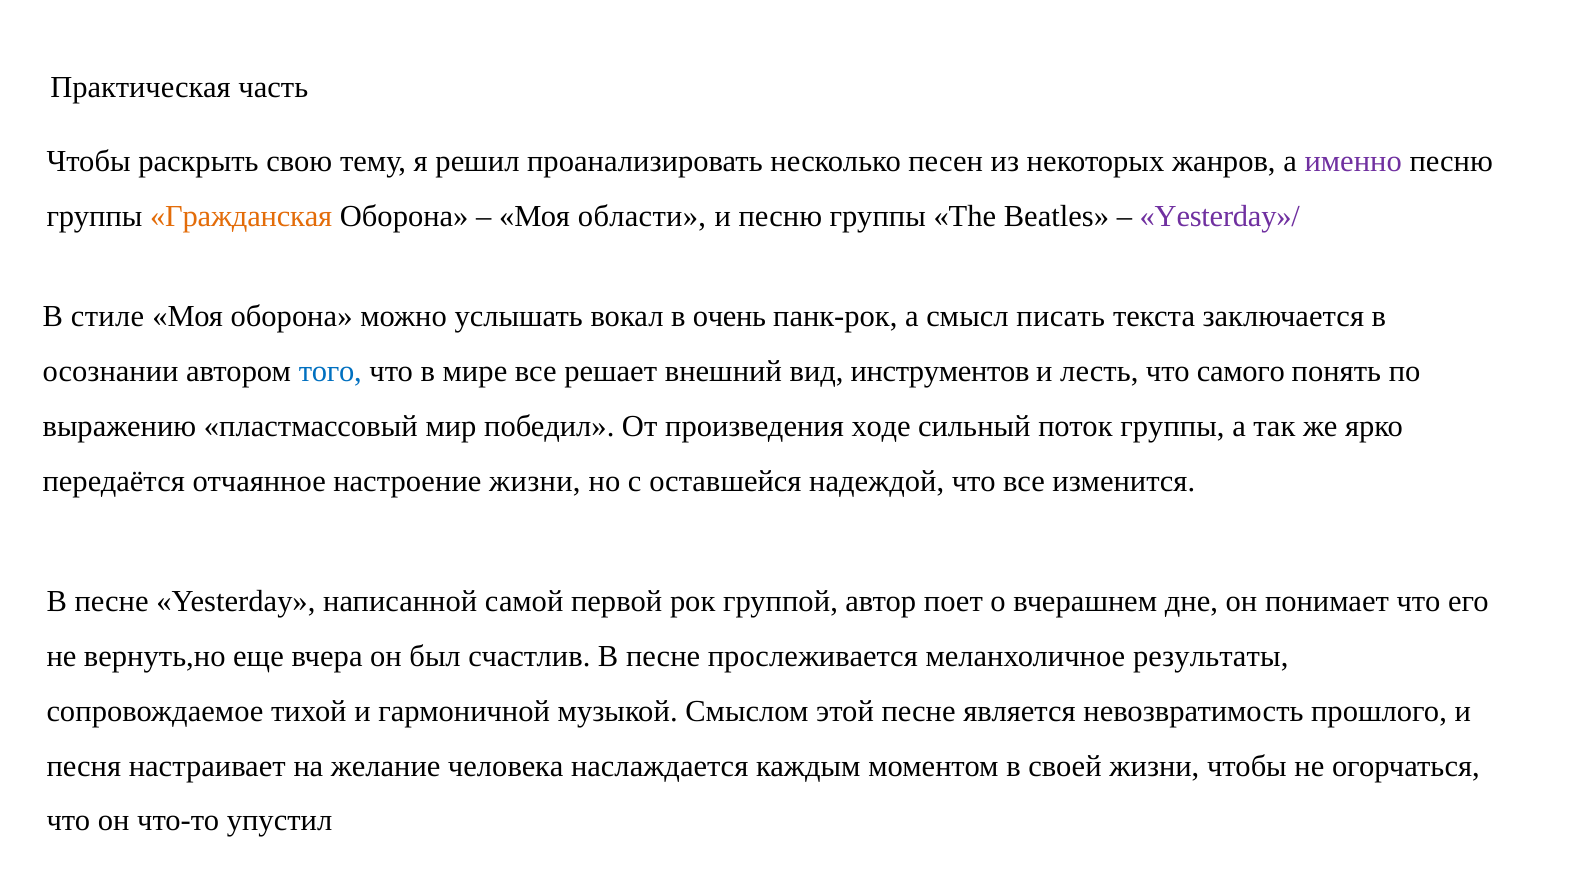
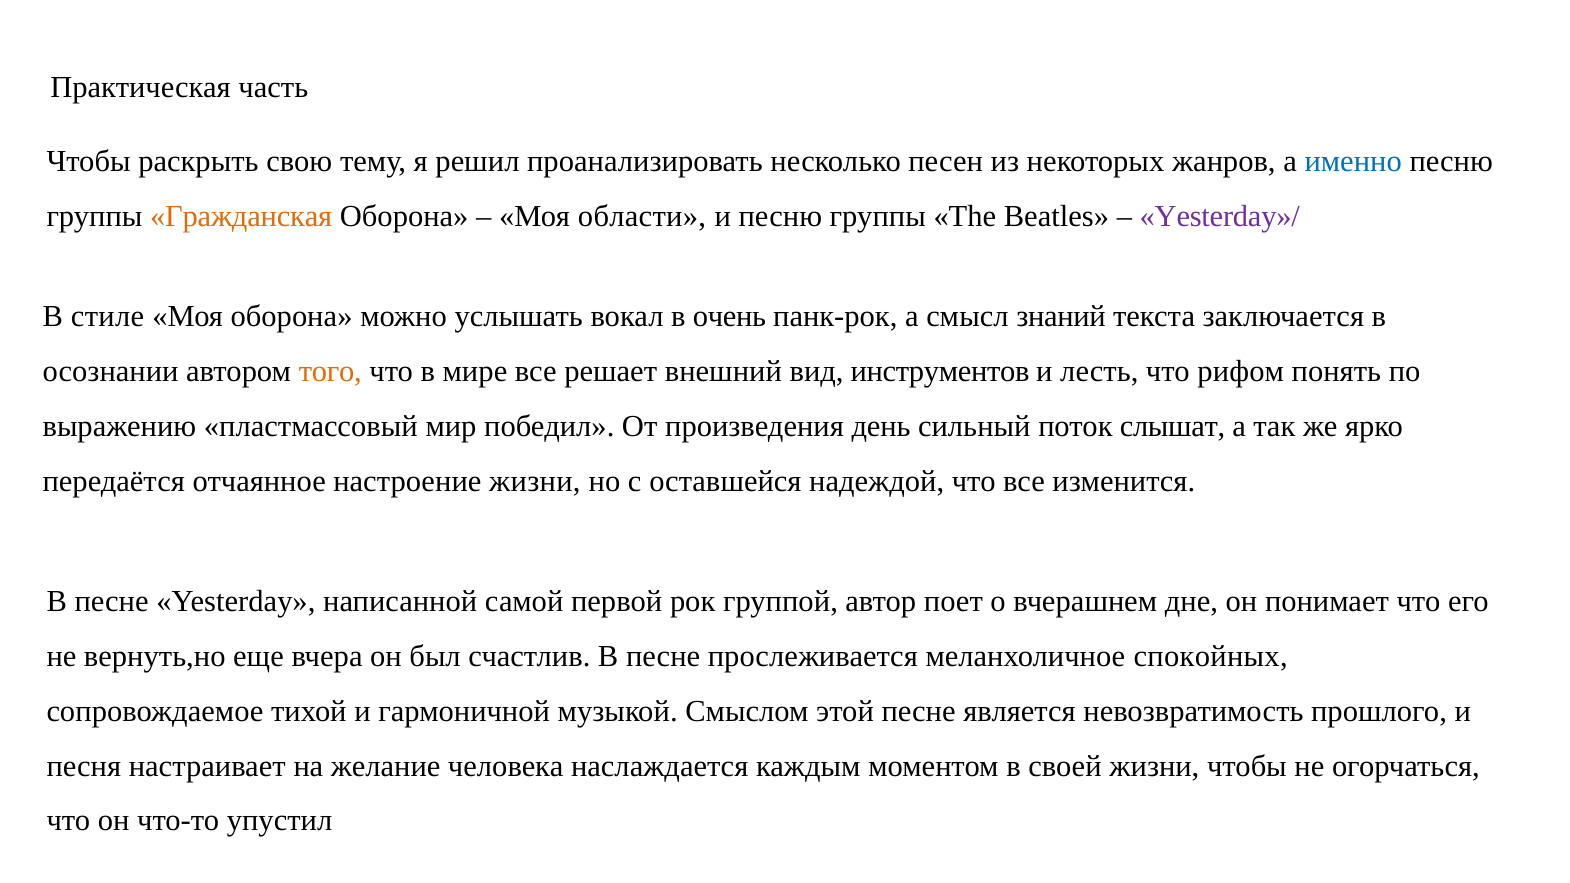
именно colour: purple -> blue
писать: писать -> знаний
того colour: blue -> orange
самого: самого -> рифом
ходе: ходе -> день
поток группы: группы -> слышат
результаты: результаты -> спокойных
